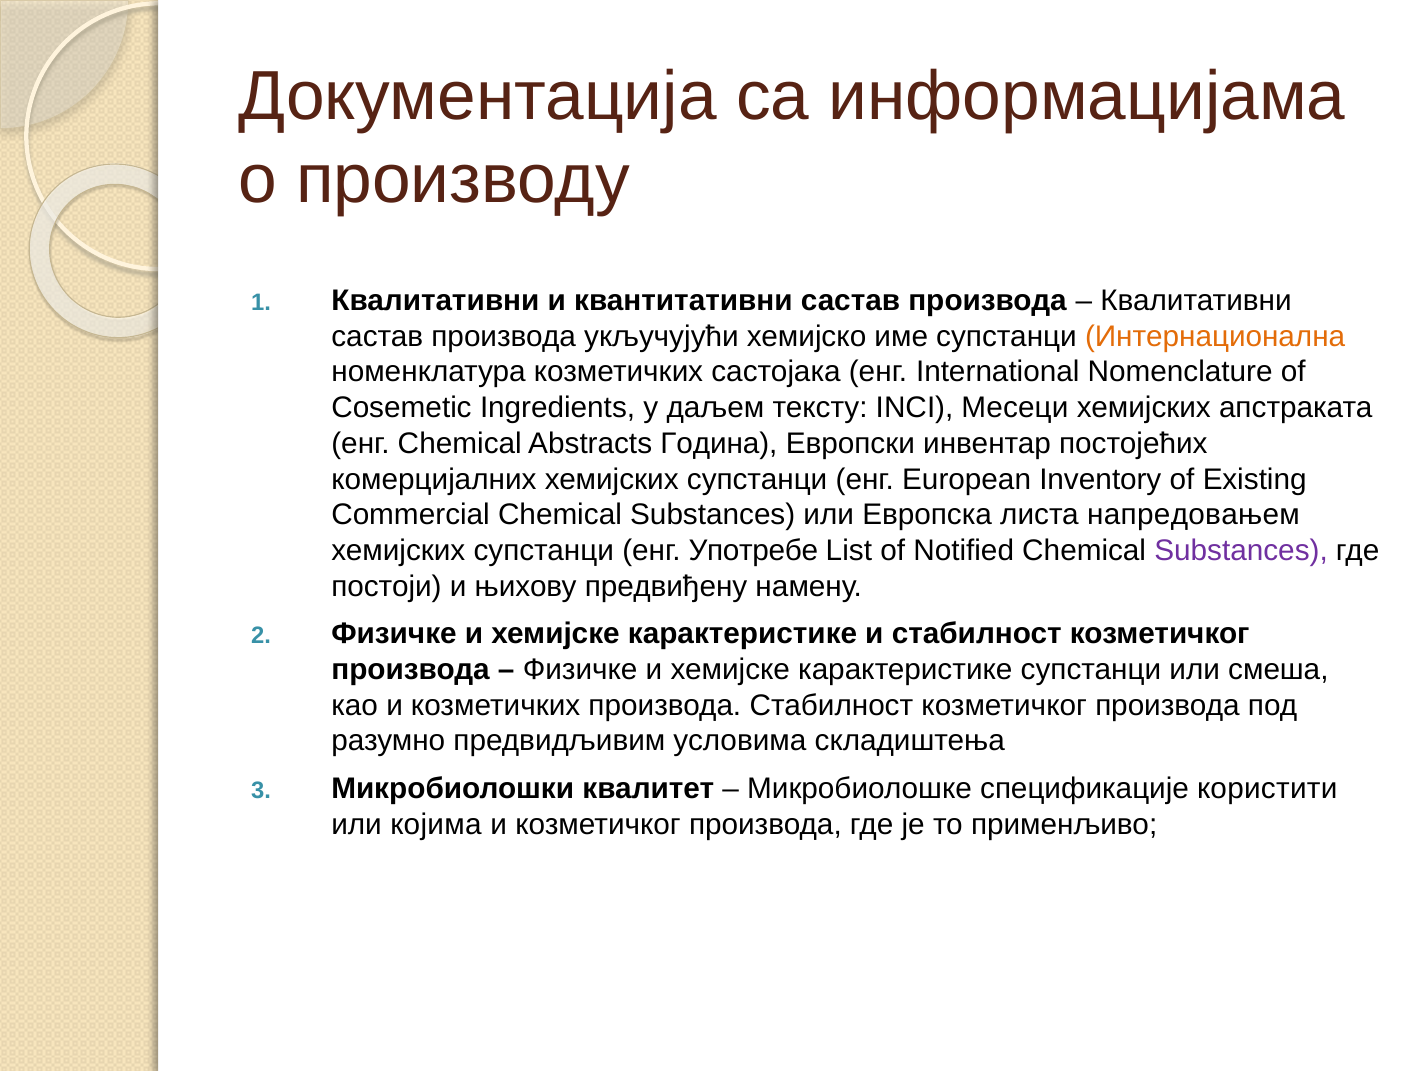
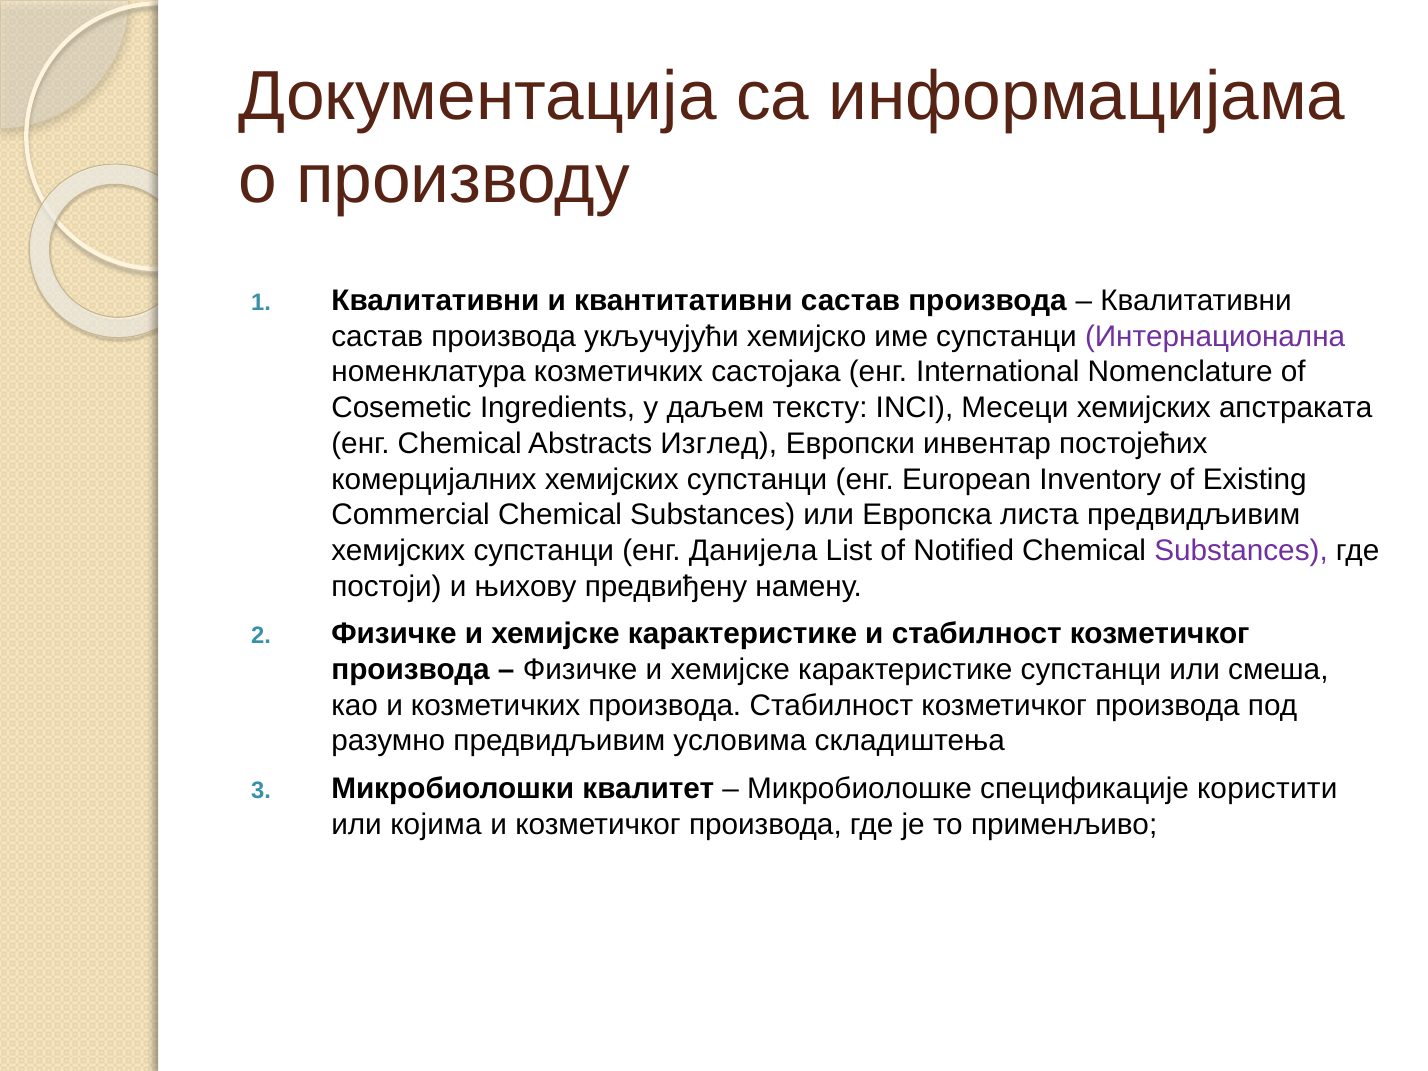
Интернационална colour: orange -> purple
Година: Година -> Изглед
листа напредовањем: напредовањем -> предвидљивим
Употребе: Употребе -> Данијела
